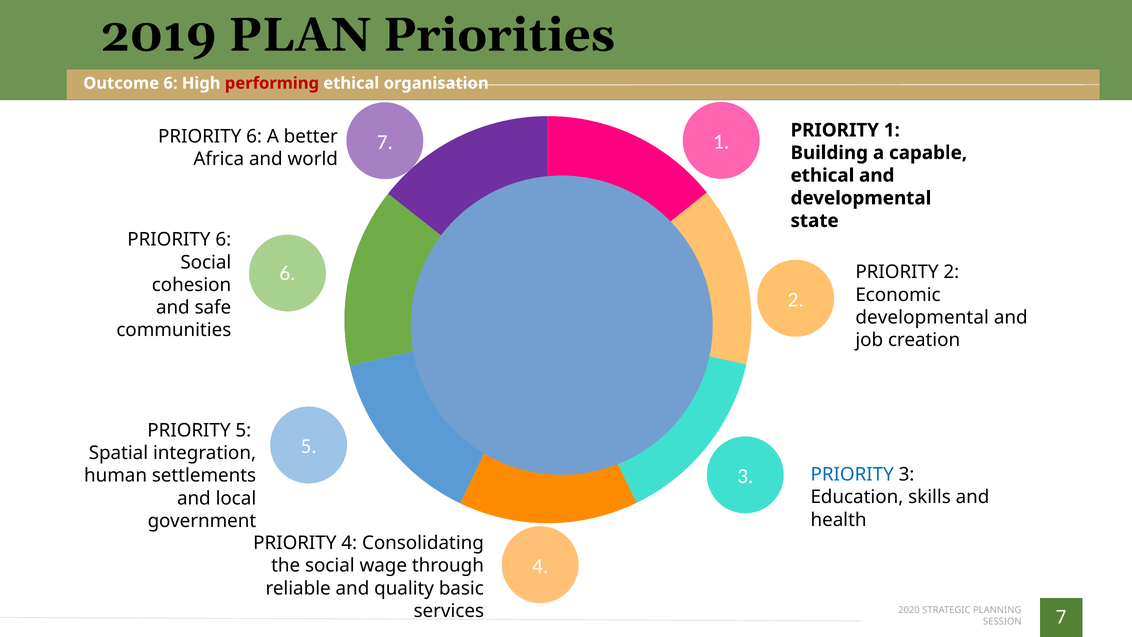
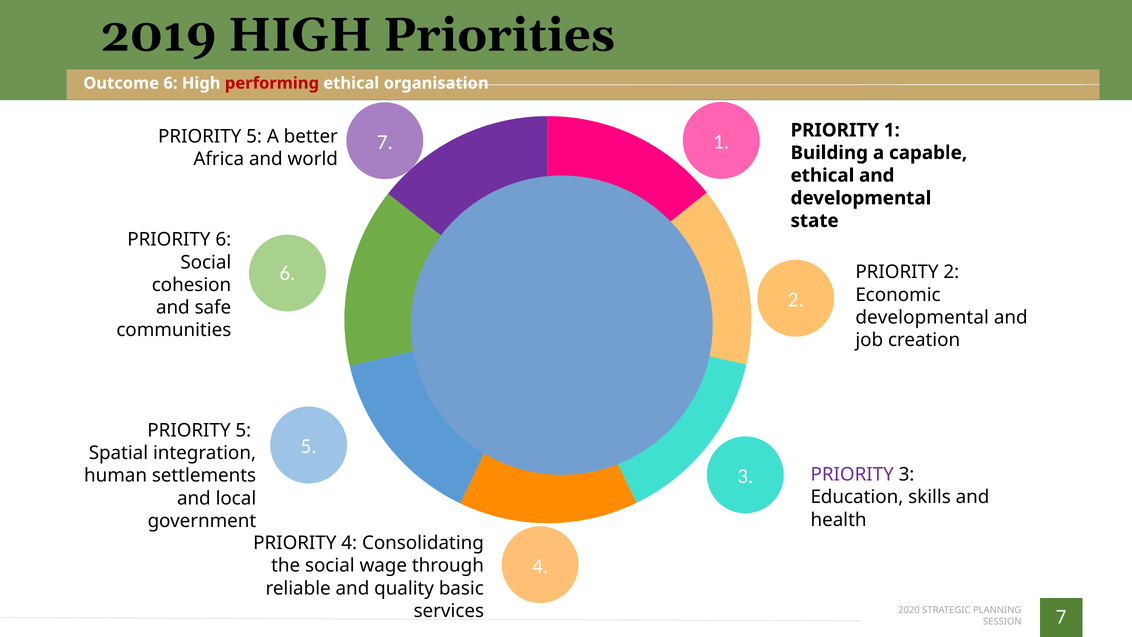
2019 PLAN: PLAN -> HIGH
6 at (254, 136): 6 -> 5
PRIORITY at (852, 474) colour: blue -> purple
